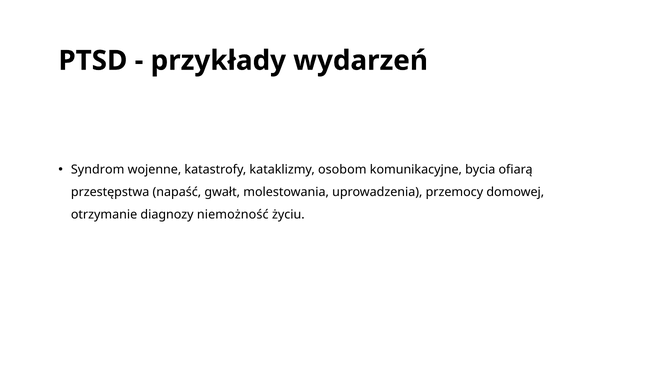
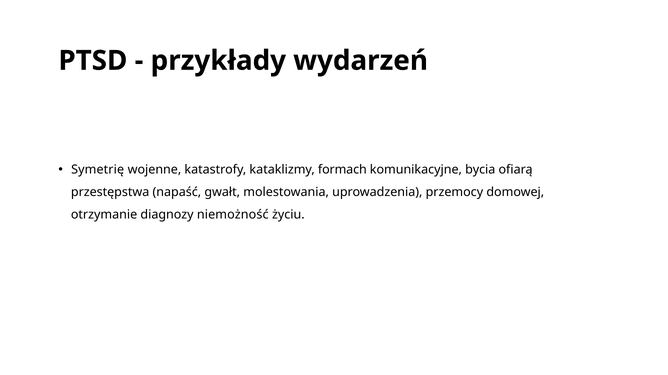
Syndrom: Syndrom -> Symetrię
osobom: osobom -> formach
